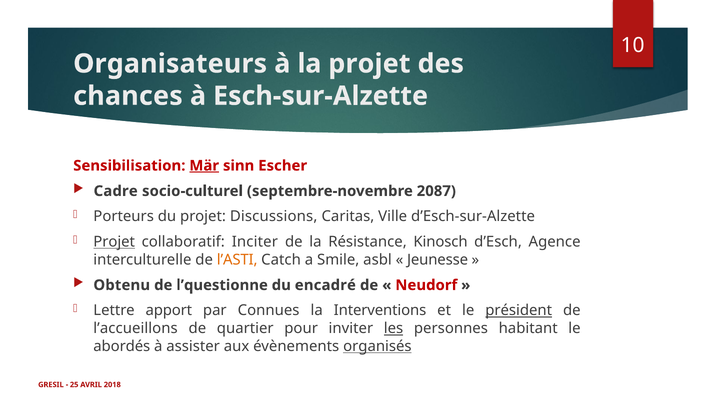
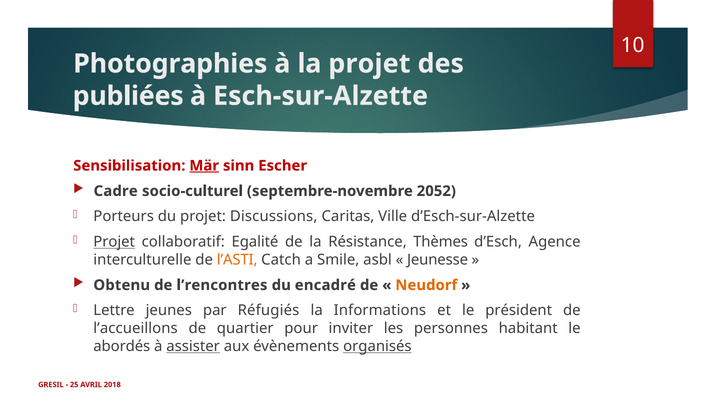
Organisateurs: Organisateurs -> Photographies
chances: chances -> publiées
2087: 2087 -> 2052
Inciter: Inciter -> Egalité
Kinosch: Kinosch -> Thèmes
l’questionne: l’questionne -> l’rencontres
Neudorf colour: red -> orange
apport: apport -> jeunes
Connues: Connues -> Réfugiés
Interventions: Interventions -> Informations
président underline: present -> none
les underline: present -> none
assister underline: none -> present
